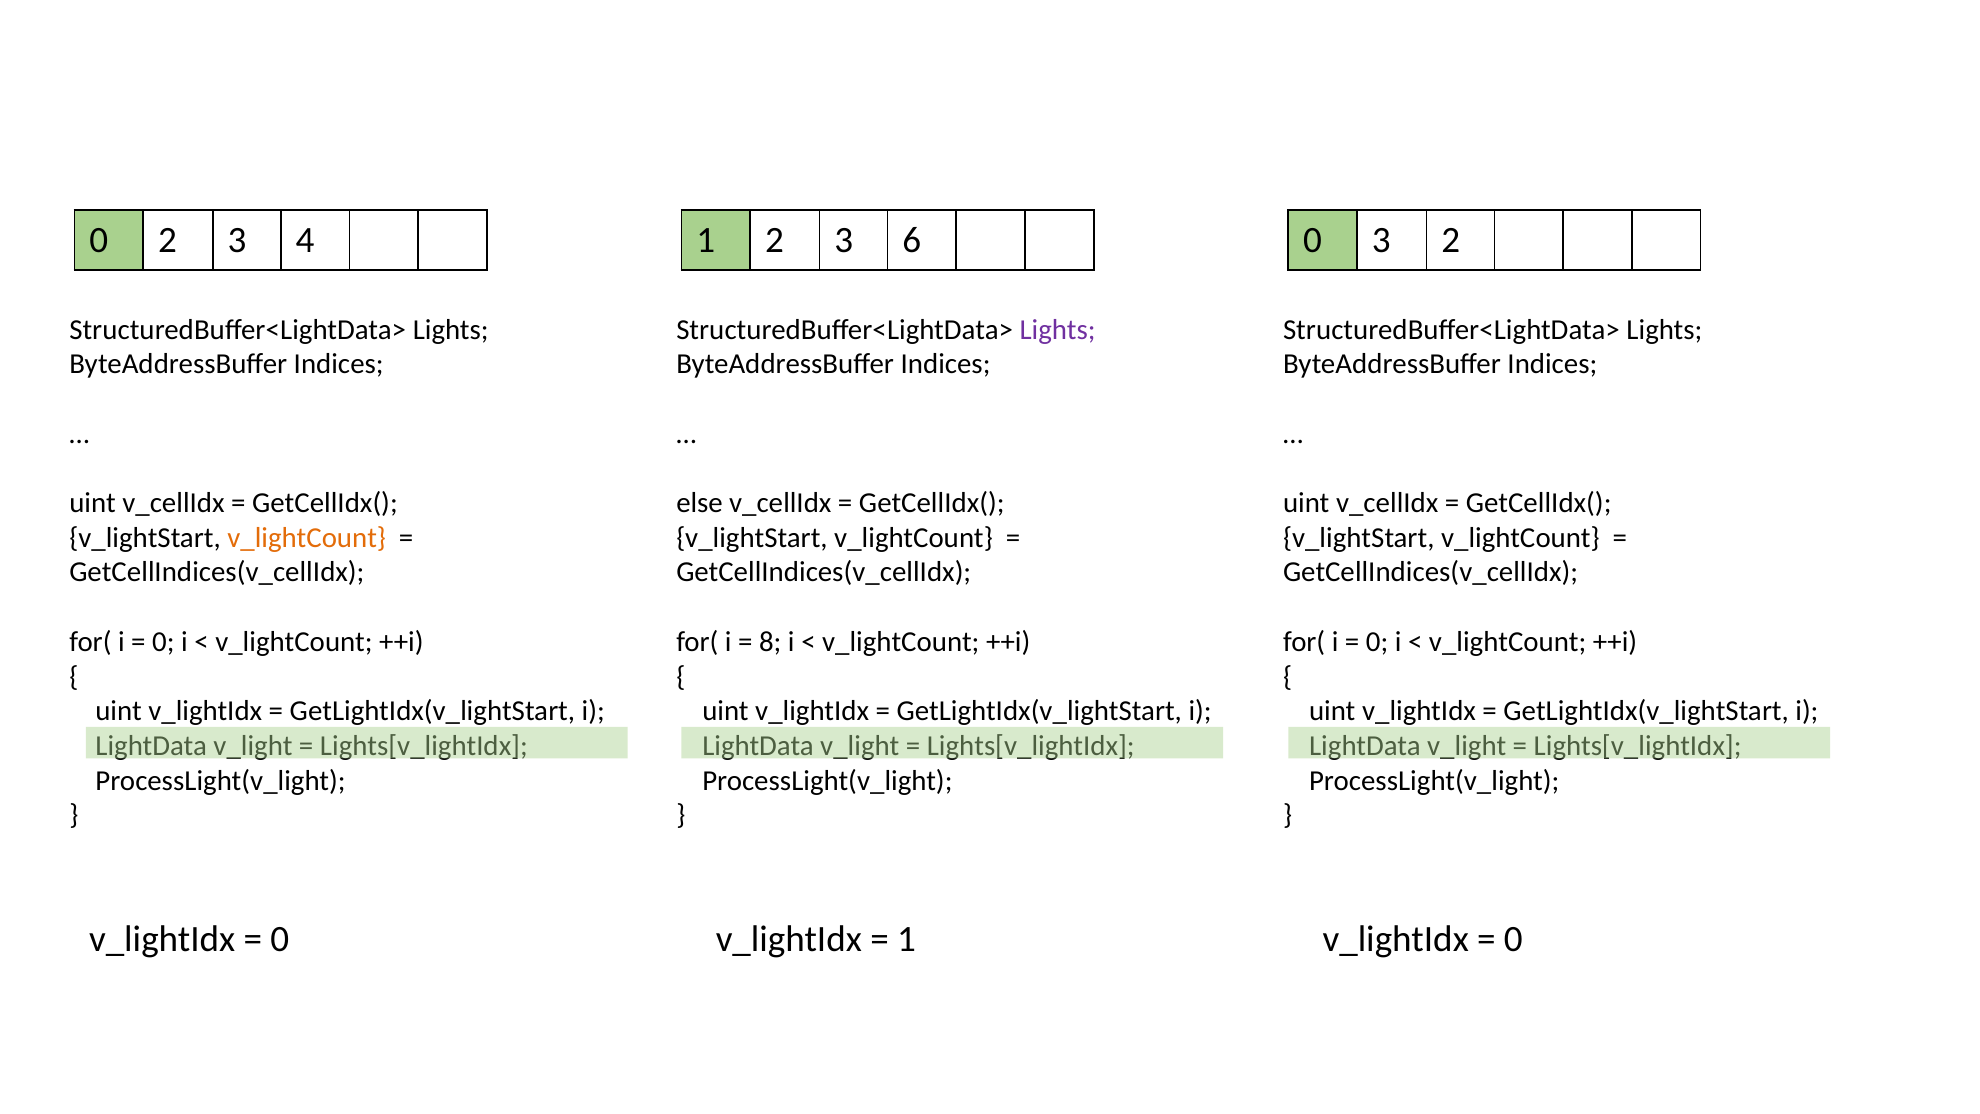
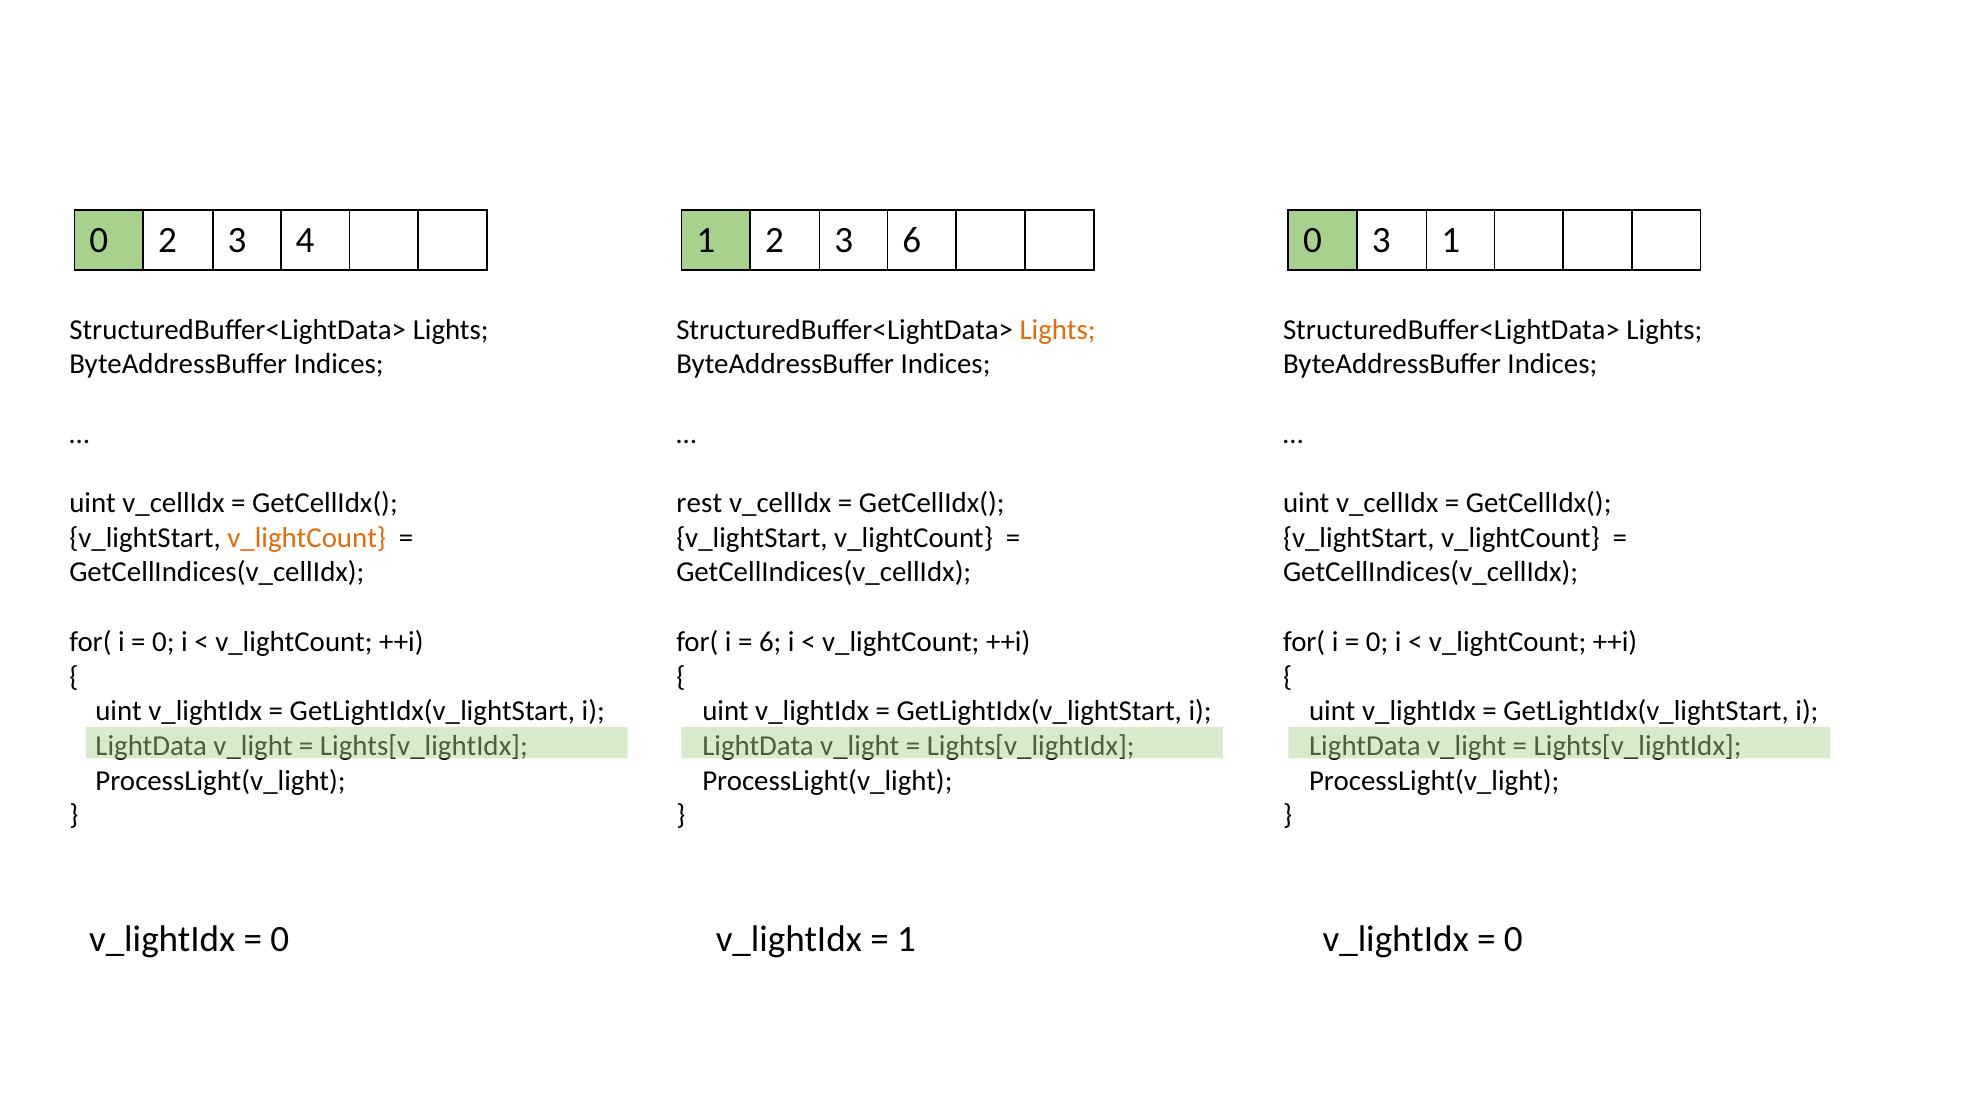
3 2: 2 -> 1
Lights at (1058, 330) colour: purple -> orange
else: else -> rest
8 at (770, 642): 8 -> 6
